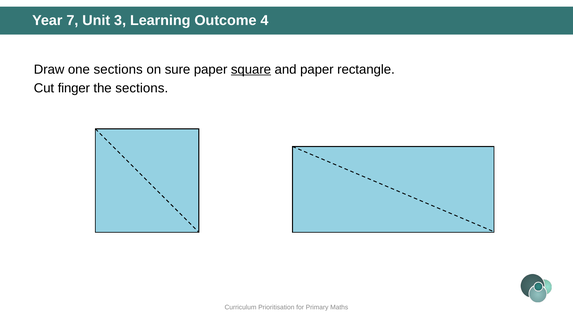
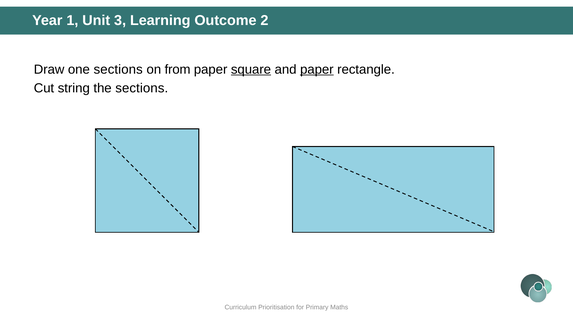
7: 7 -> 1
4: 4 -> 2
sure: sure -> from
paper at (317, 69) underline: none -> present
finger: finger -> string
